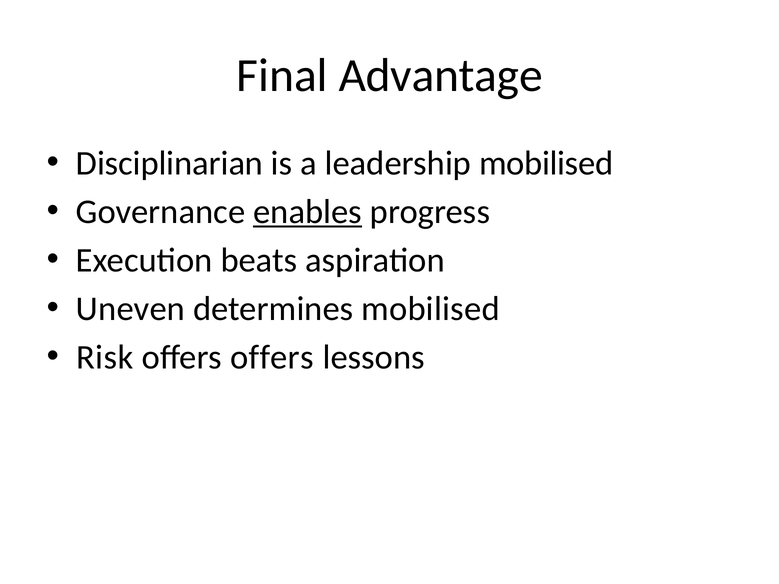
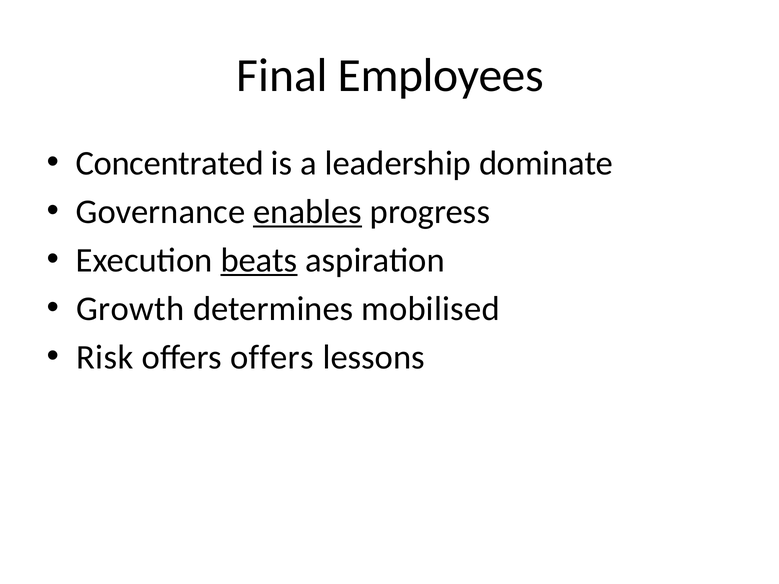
Advantage: Advantage -> Employees
Disciplinarian: Disciplinarian -> Concentrated
leadership mobilised: mobilised -> dominate
beats underline: none -> present
Uneven: Uneven -> Growth
